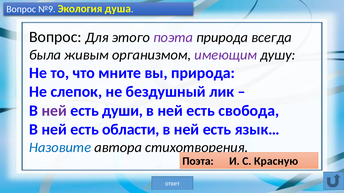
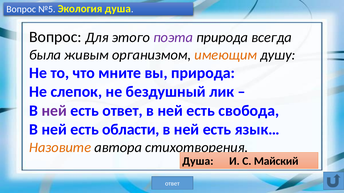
№9: №9 -> №5
имеющим colour: purple -> orange
есть души: души -> ответ
Назовите colour: blue -> orange
Поэта at (198, 162): Поэта -> Душа
Красную: Красную -> Майский
